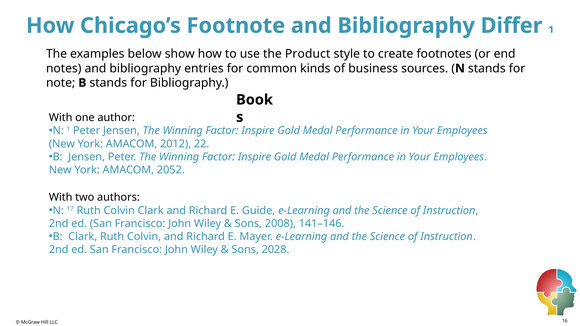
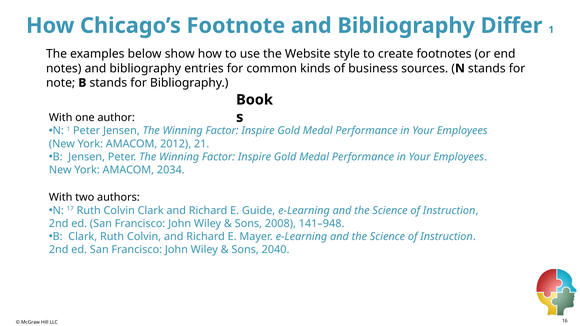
Product: Product -> Website
22: 22 -> 21
2052: 2052 -> 2034
141–146: 141–146 -> 141–948
2028: 2028 -> 2040
